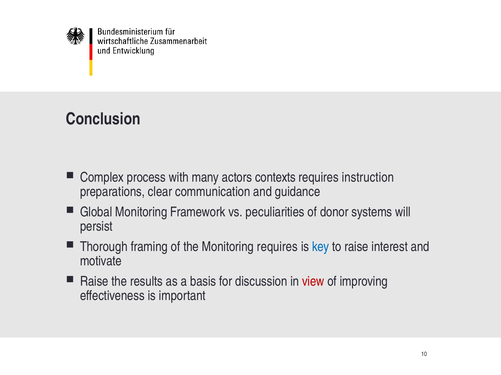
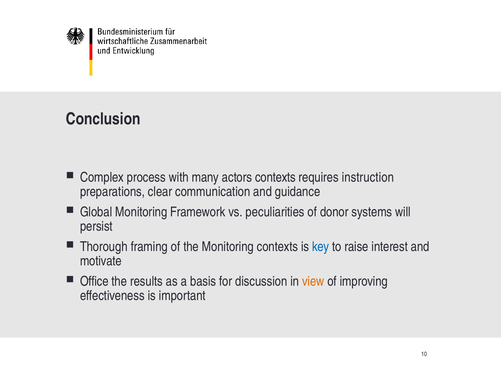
Monitoring requires: requires -> contexts
Raise at (94, 282): Raise -> Office
view colour: red -> orange
